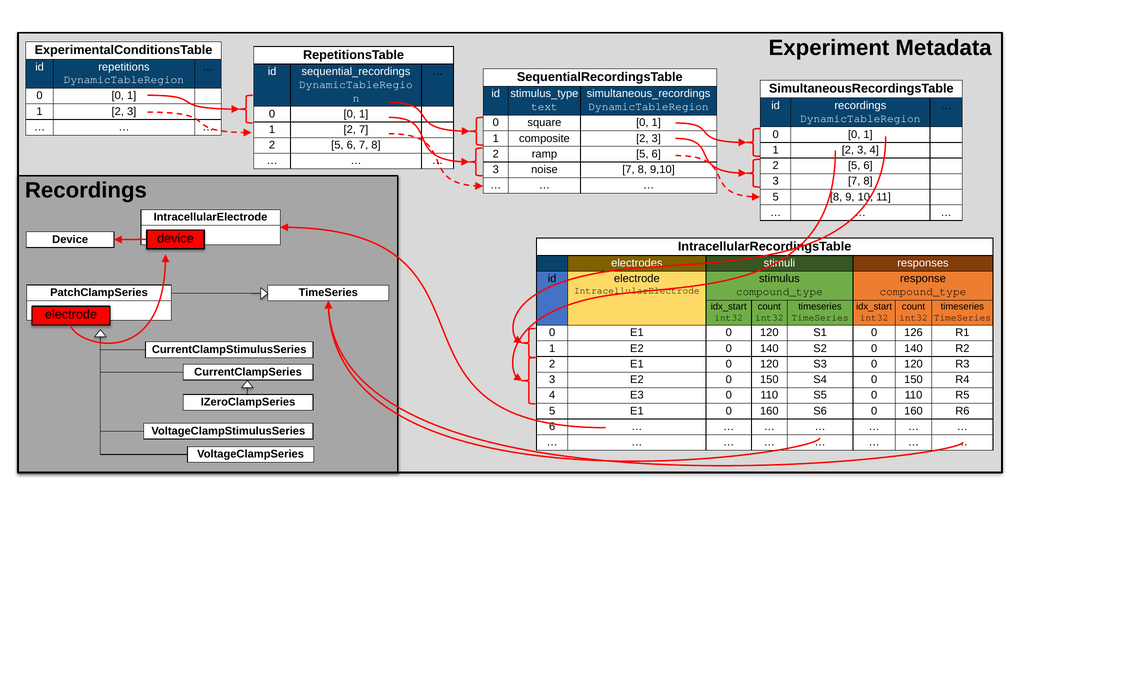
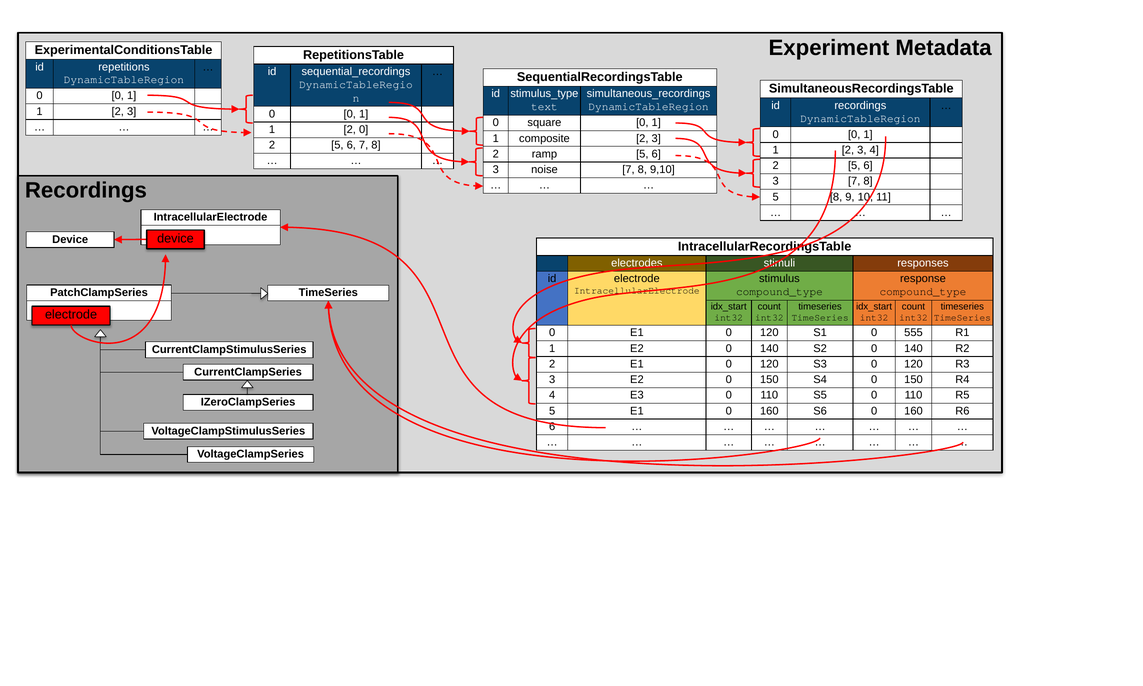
2 7: 7 -> 0
126: 126 -> 555
